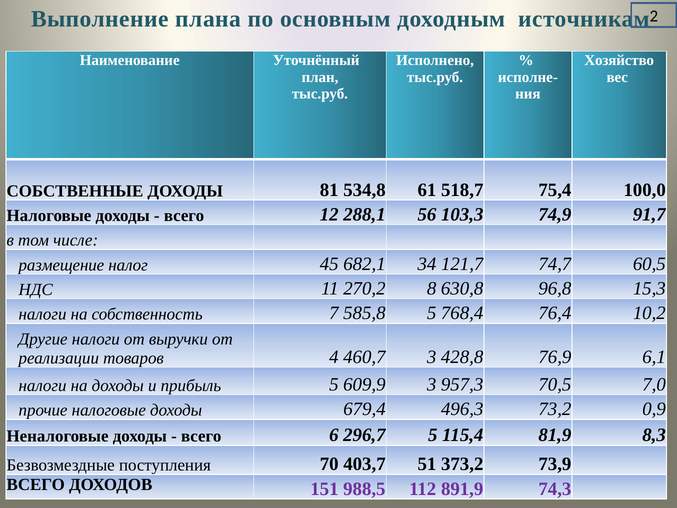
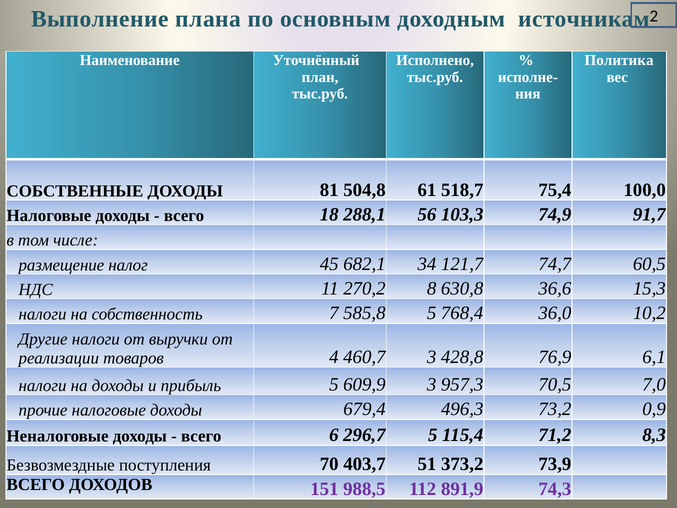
Хозяйство: Хозяйство -> Политика
534,8: 534,8 -> 504,8
12: 12 -> 18
96,8: 96,8 -> 36,6
76,4: 76,4 -> 36,0
81,9: 81,9 -> 71,2
